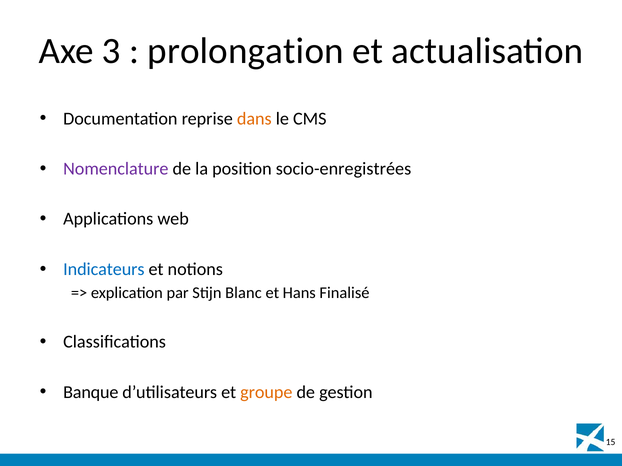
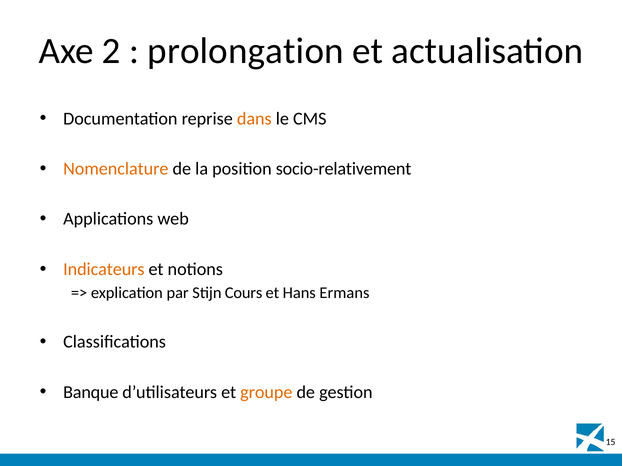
3: 3 -> 2
Nomenclature colour: purple -> orange
socio-enregistrées: socio-enregistrées -> socio-relativement
Indicateurs colour: blue -> orange
Blanc: Blanc -> Cours
Finalisé: Finalisé -> Ermans
